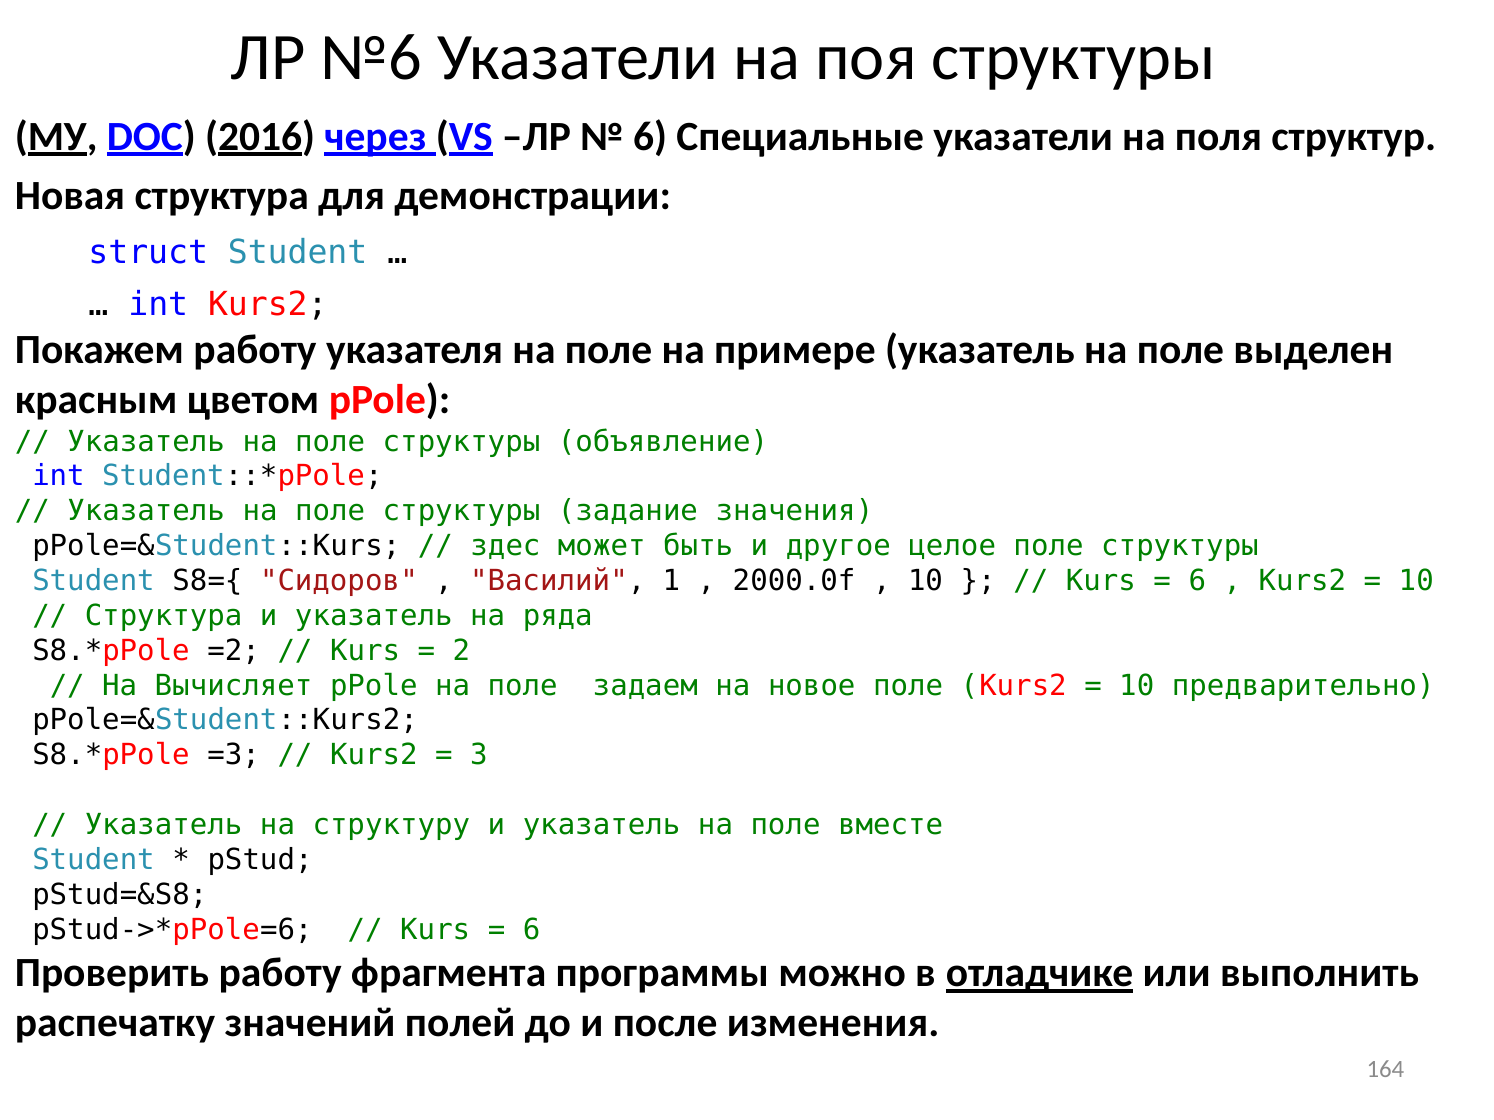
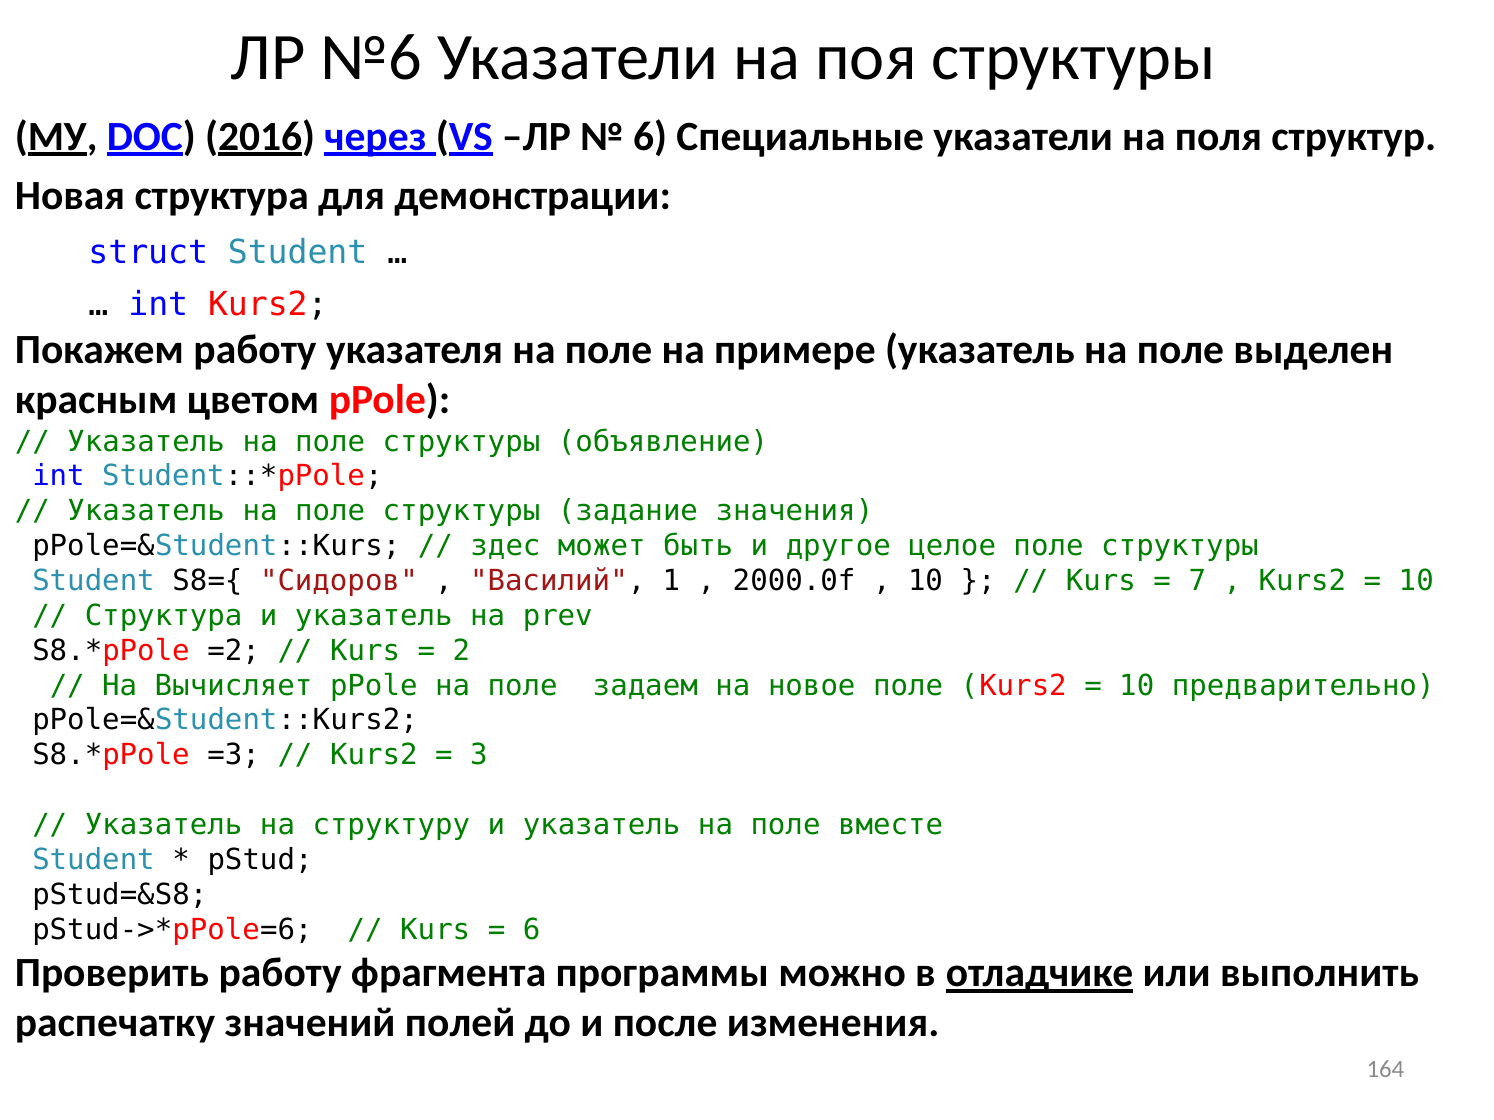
6 at (1197, 581): 6 -> 7
ряда: ряда -> prev
